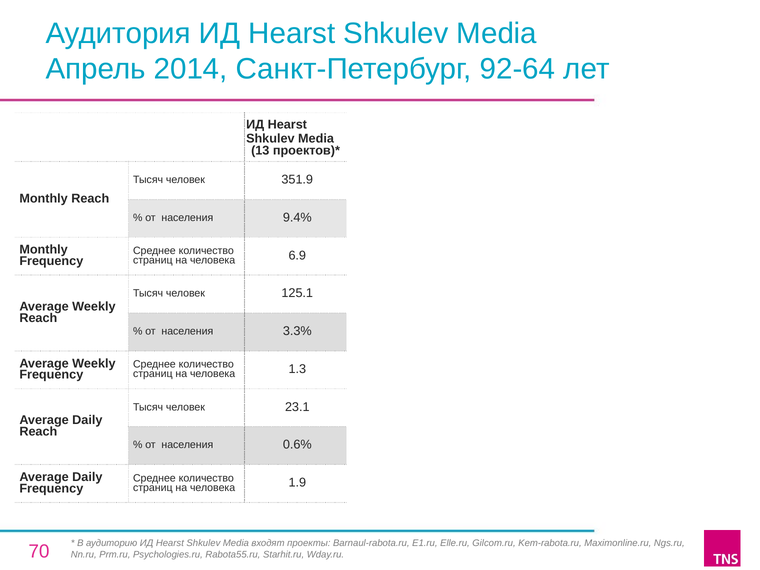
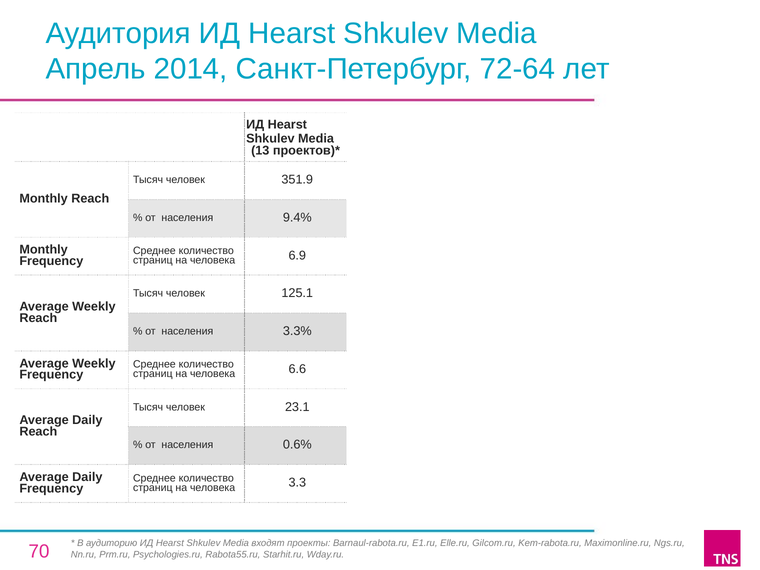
92-64: 92-64 -> 72-64
1.3: 1.3 -> 6.6
1.9: 1.9 -> 3.3
